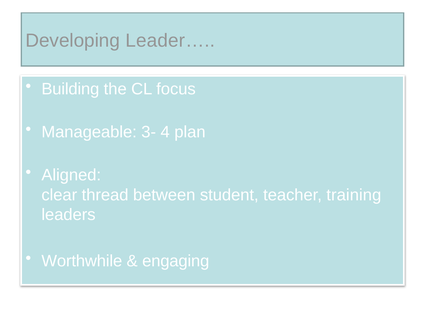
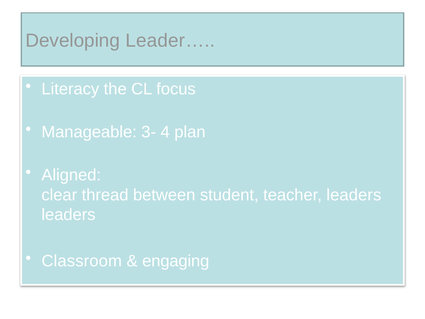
Building: Building -> Literacy
teacher training: training -> leaders
Worthwhile: Worthwhile -> Classroom
